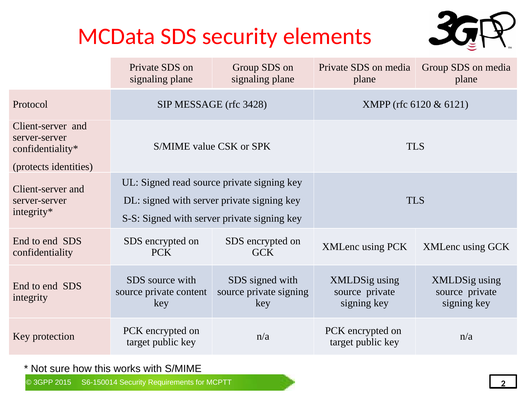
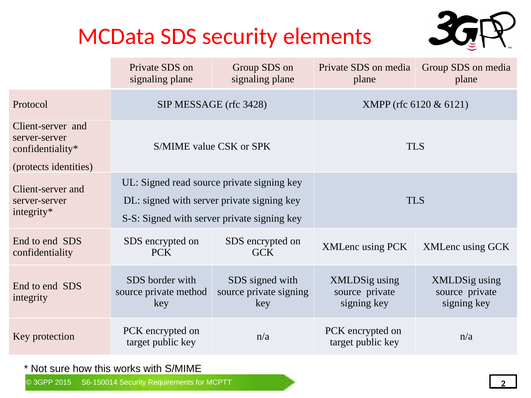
SDS source: source -> border
content: content -> method
